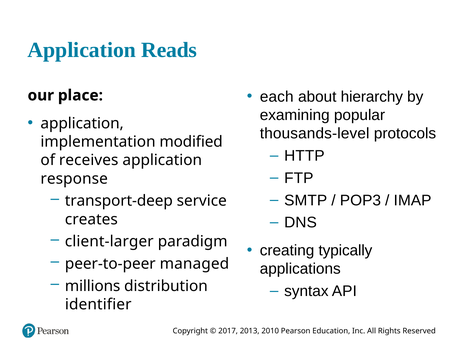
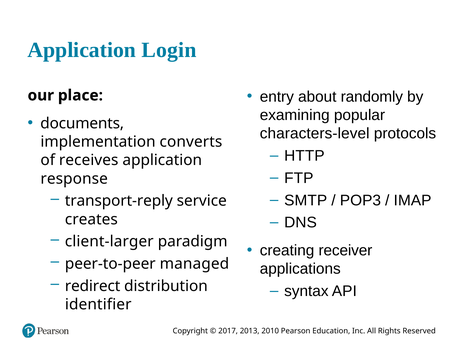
Reads: Reads -> Login
each: each -> entry
hierarchy: hierarchy -> randomly
application at (82, 123): application -> documents
thousands-level: thousands-level -> characters-level
modified: modified -> converts
transport-deep: transport-deep -> transport-reply
typically: typically -> receiver
millions: millions -> redirect
